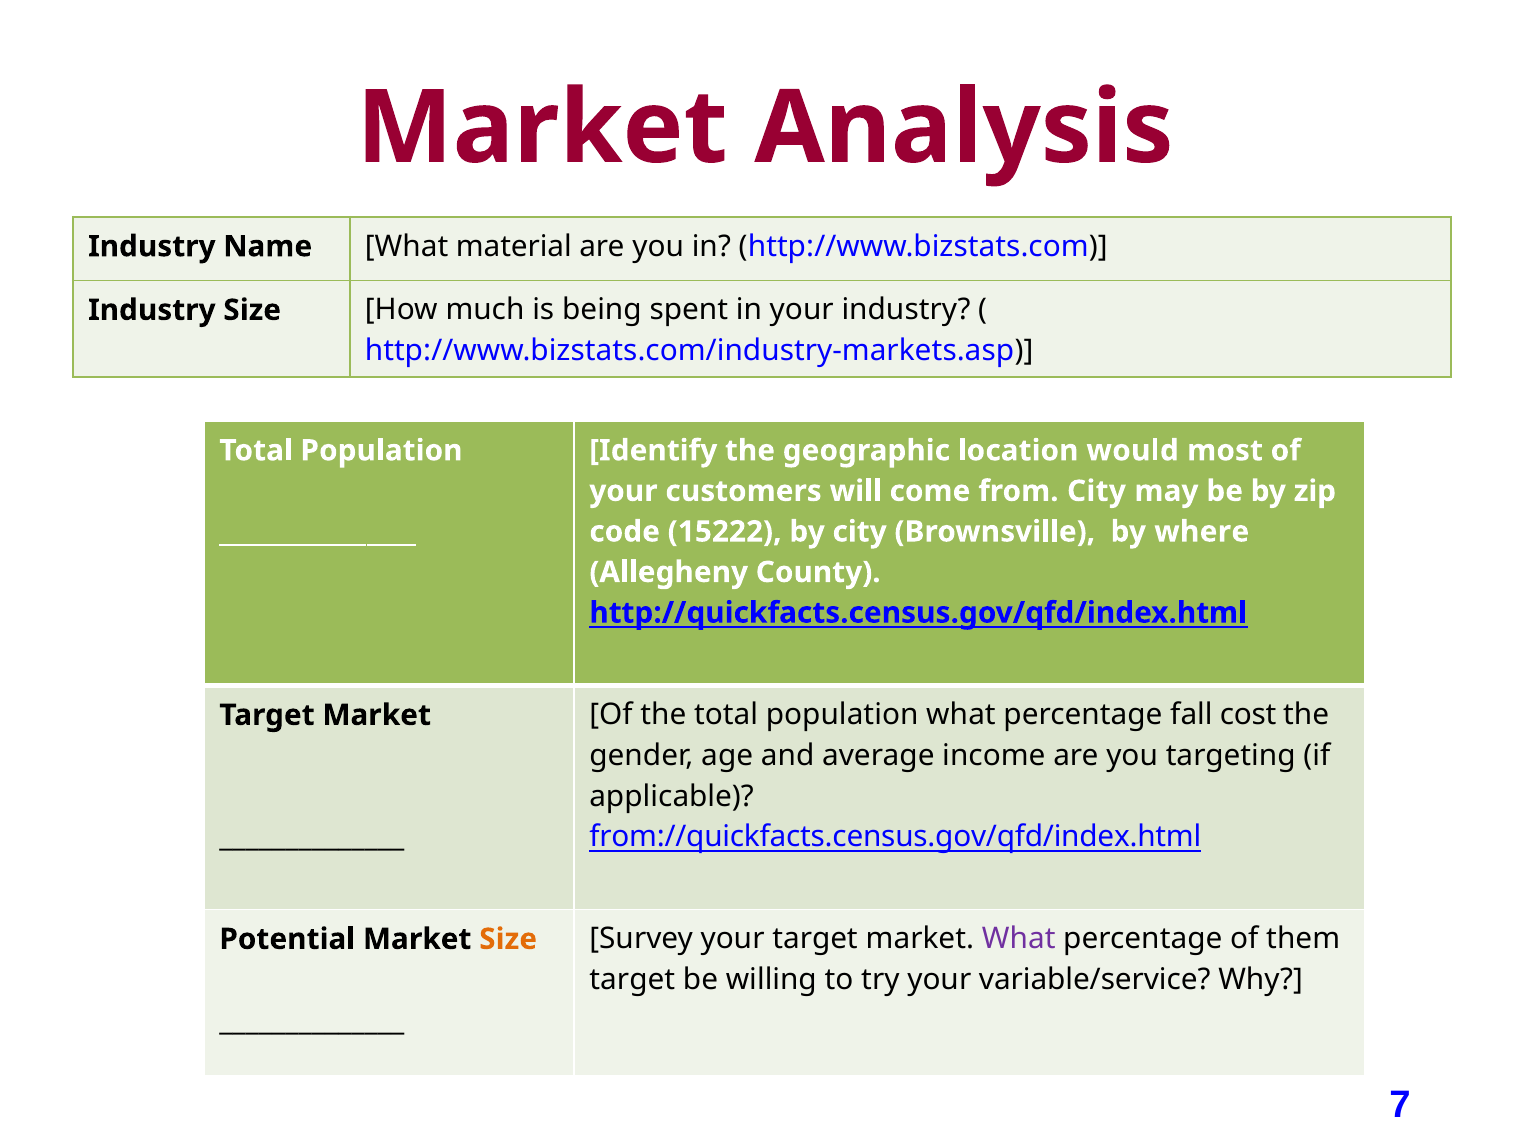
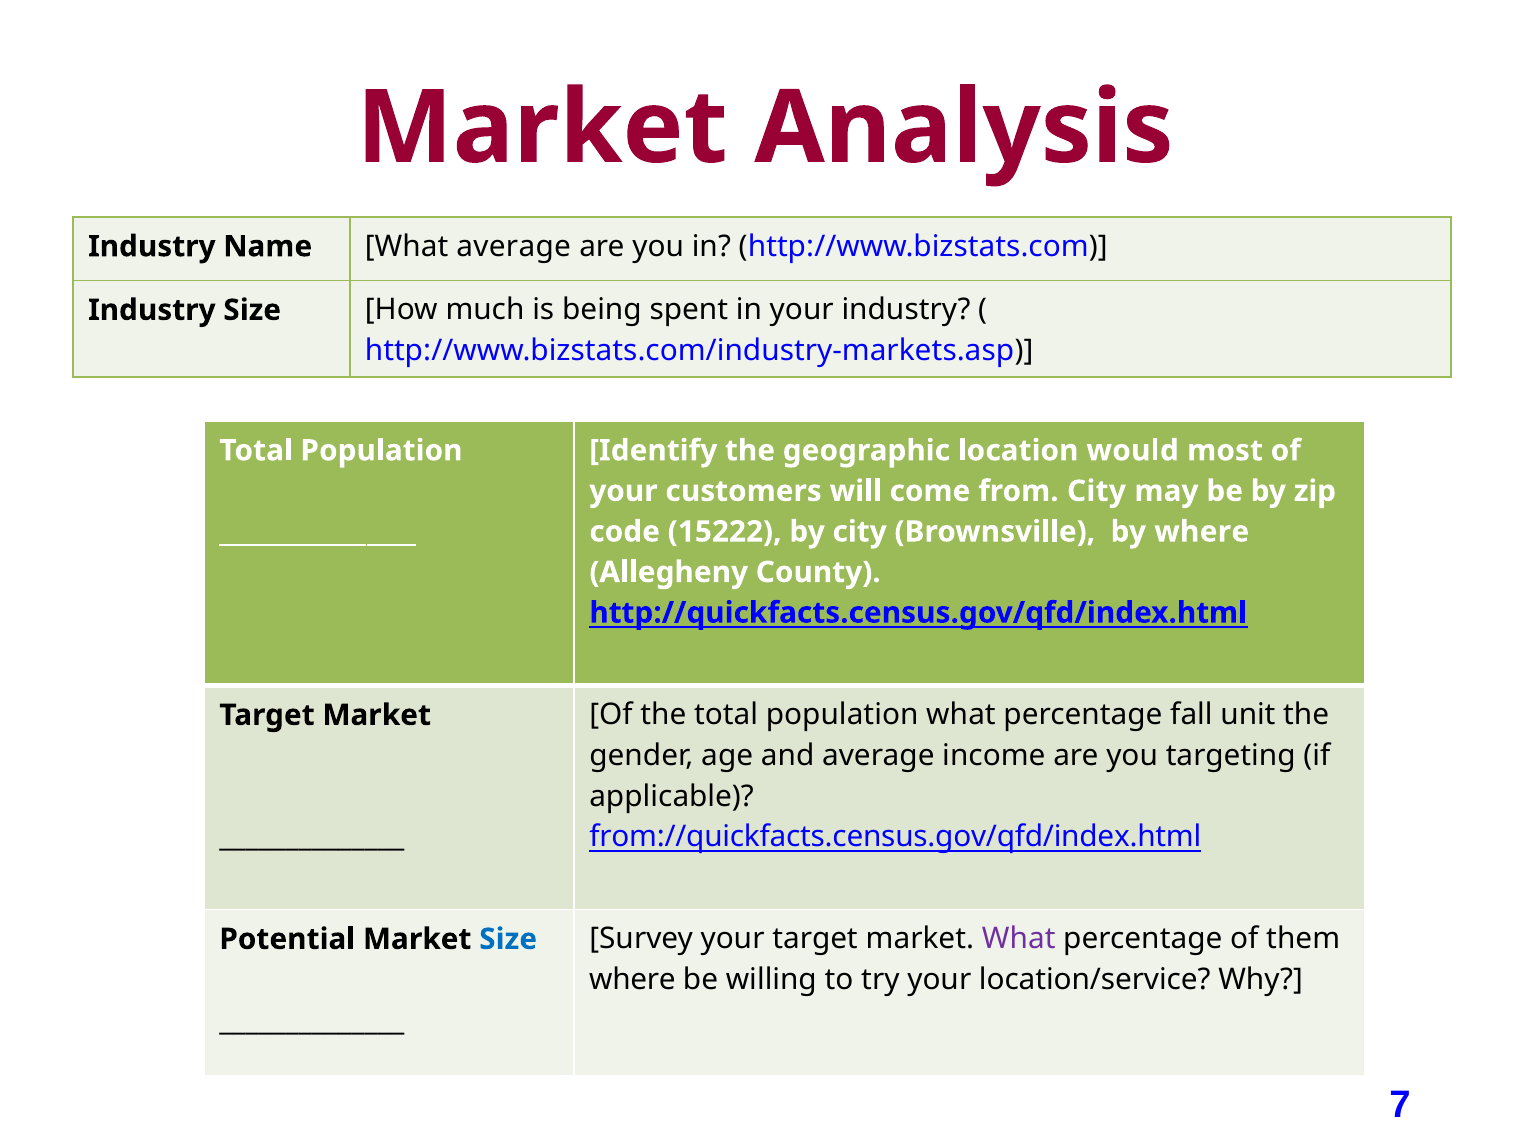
What material: material -> average
cost: cost -> unit
Size at (508, 939) colour: orange -> blue
target at (632, 980): target -> where
variable/service: variable/service -> location/service
